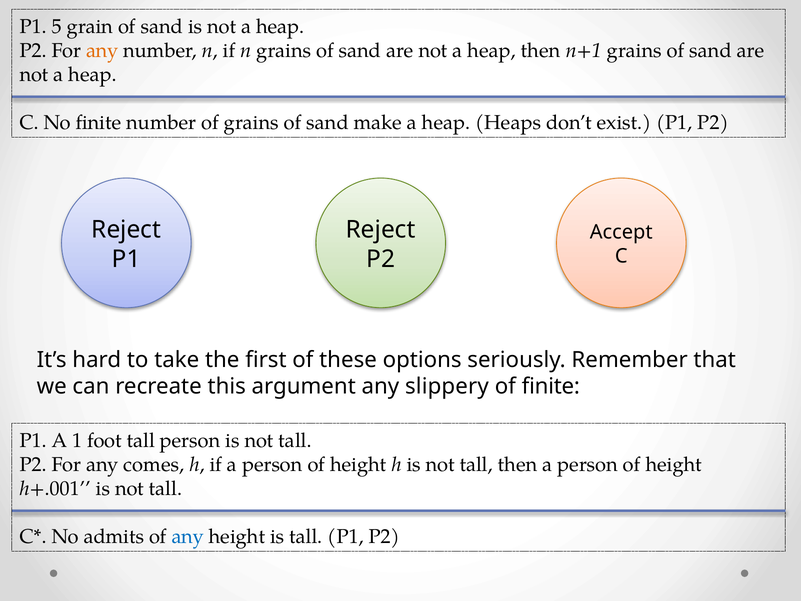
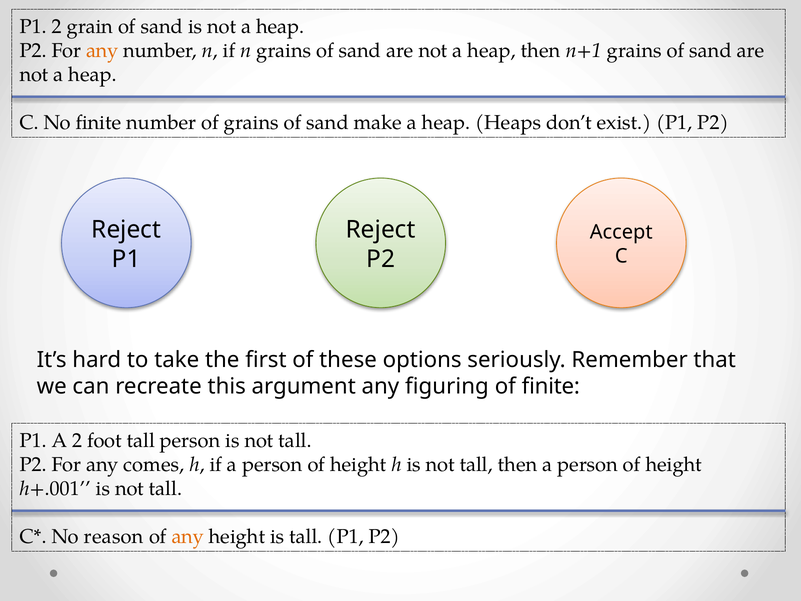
P1 5: 5 -> 2
slippery: slippery -> figuring
A 1: 1 -> 2
admits: admits -> reason
any at (188, 536) colour: blue -> orange
